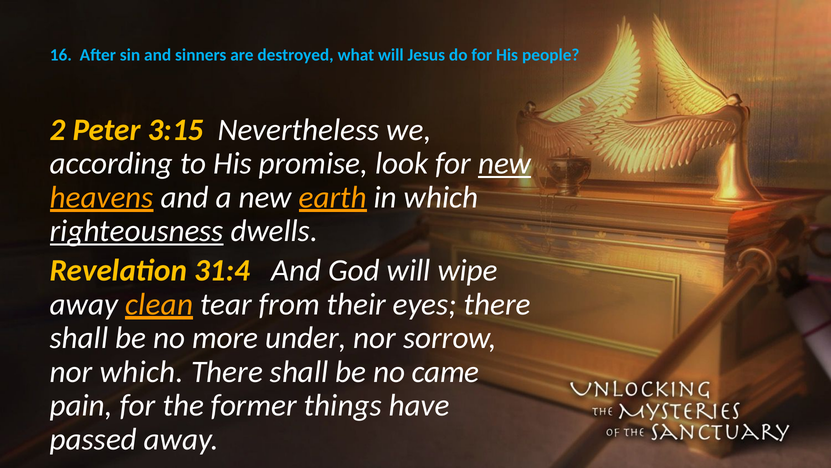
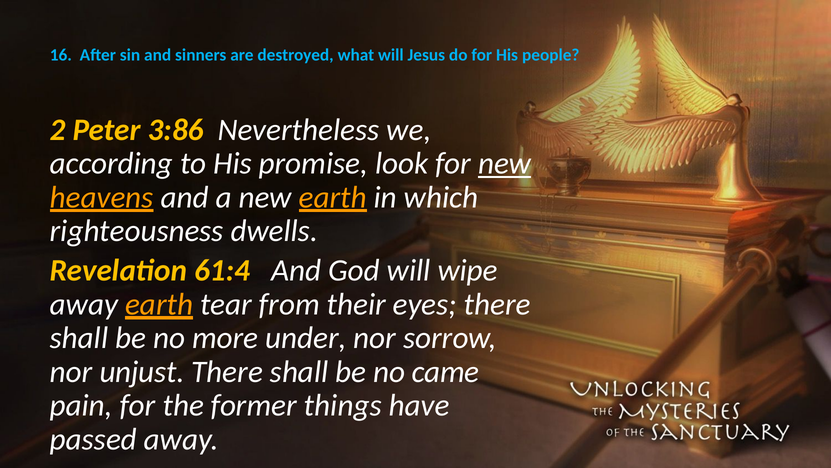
3:15: 3:15 -> 3:86
righteousness underline: present -> none
31:4: 31:4 -> 61:4
away clean: clean -> earth
nor which: which -> unjust
